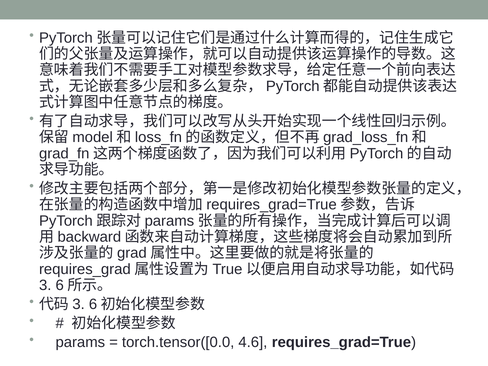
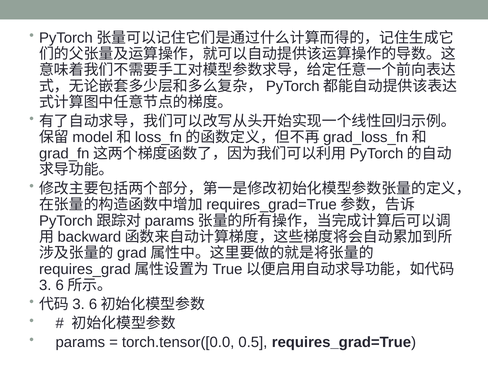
4.6: 4.6 -> 0.5
